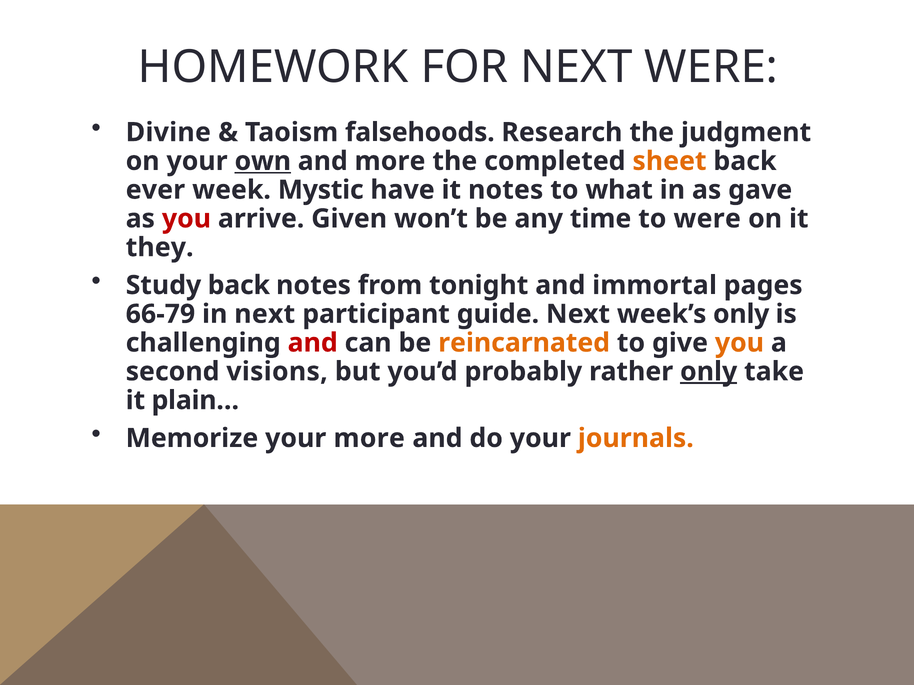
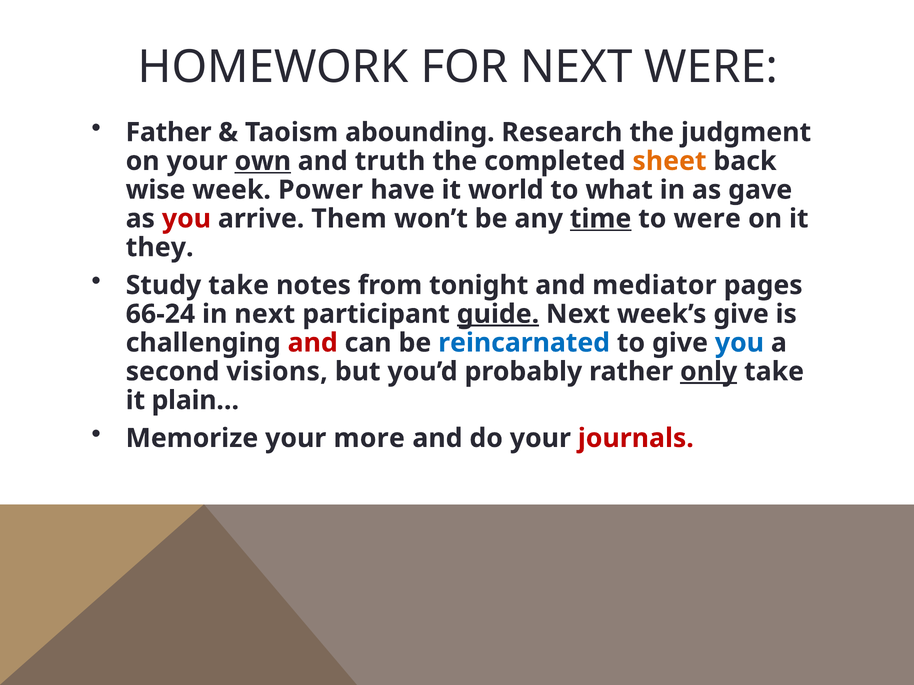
Divine: Divine -> Father
falsehoods: falsehoods -> abounding
and more: more -> truth
ever: ever -> wise
Mystic: Mystic -> Power
it notes: notes -> world
Given: Given -> Them
time underline: none -> present
Study back: back -> take
immortal: immortal -> mediator
66-79: 66-79 -> 66-24
guide underline: none -> present
week’s only: only -> give
reincarnated colour: orange -> blue
you at (739, 343) colour: orange -> blue
journals colour: orange -> red
